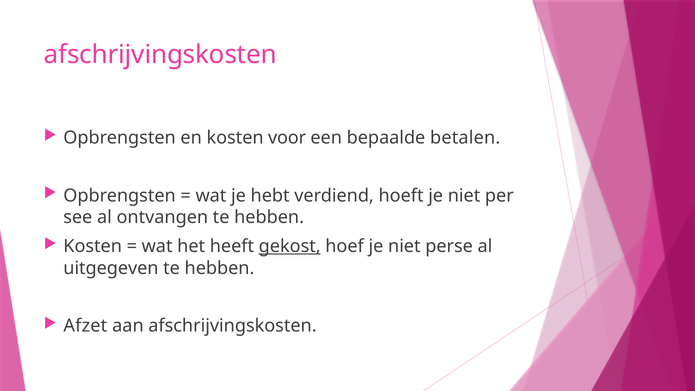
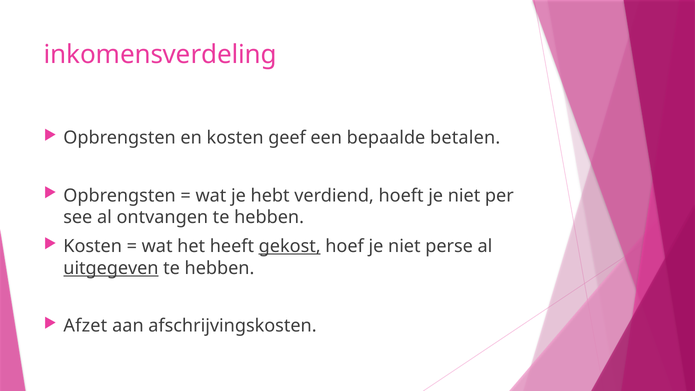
afschrijvingskosten at (160, 55): afschrijvingskosten -> inkomensverdeling
voor: voor -> geef
uitgegeven underline: none -> present
